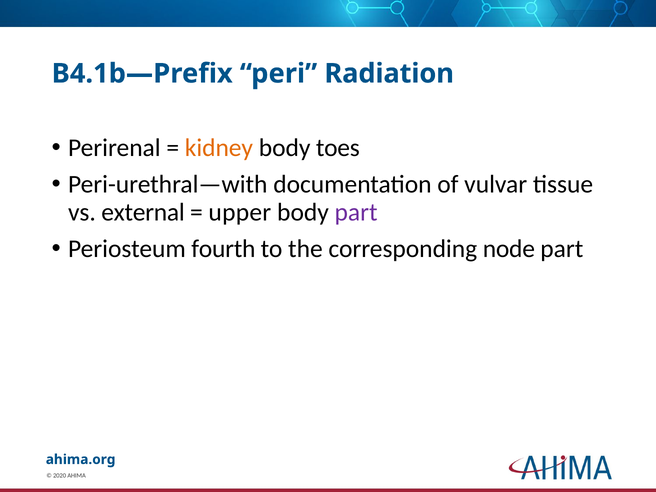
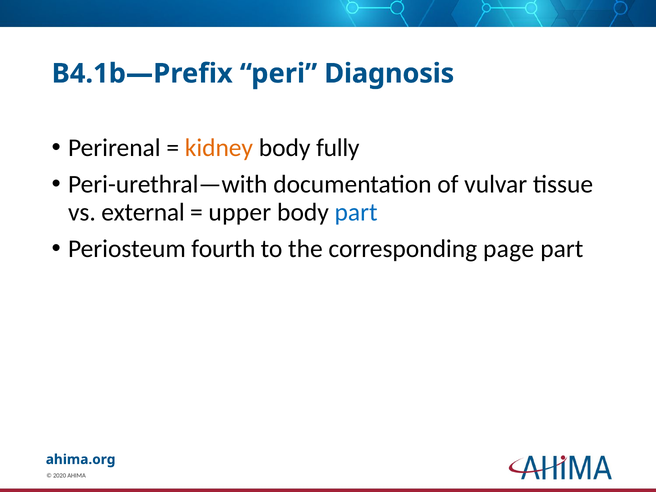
Radiation: Radiation -> Diagnosis
toes: toes -> fully
part at (356, 212) colour: purple -> blue
node: node -> page
